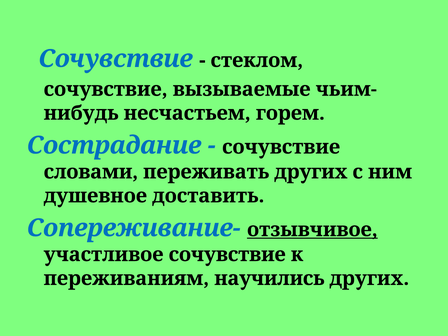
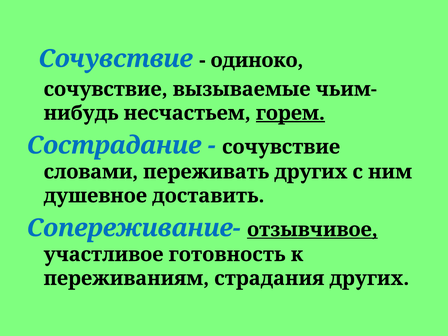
стеклом: стеклом -> одиноко
горем underline: none -> present
участливое сочувствие: сочувствие -> готовность
научились: научились -> страдания
